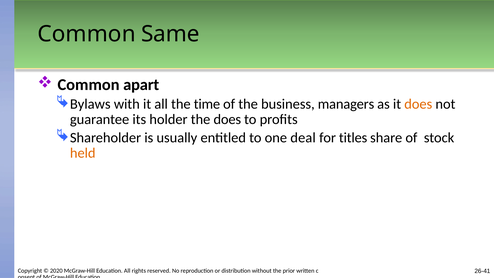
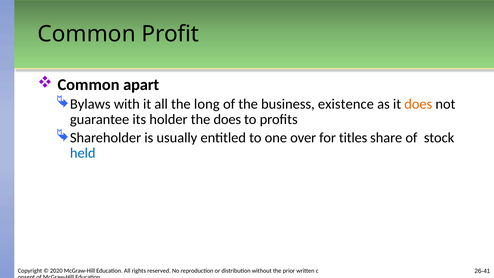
Same: Same -> Profit
time: time -> long
managers: managers -> existence
deal: deal -> over
held colour: orange -> blue
